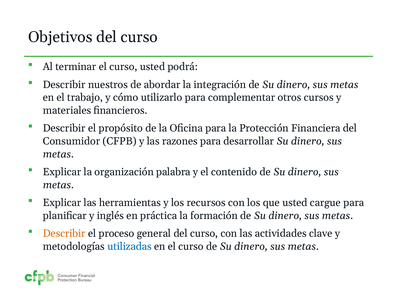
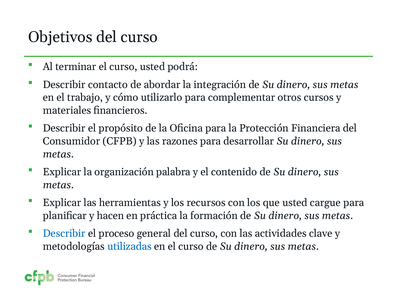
nuestros: nuestros -> contacto
inglés: inglés -> hacen
Describir at (64, 233) colour: orange -> blue
